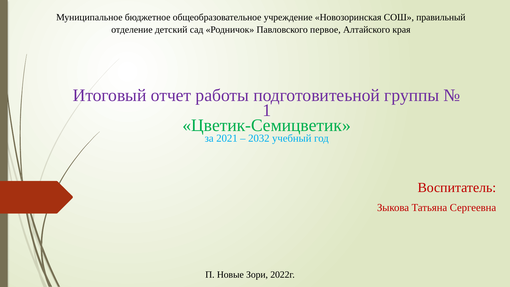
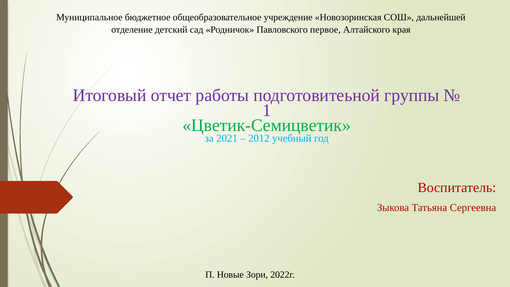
правильный: правильный -> дальнейшей
2032: 2032 -> 2012
